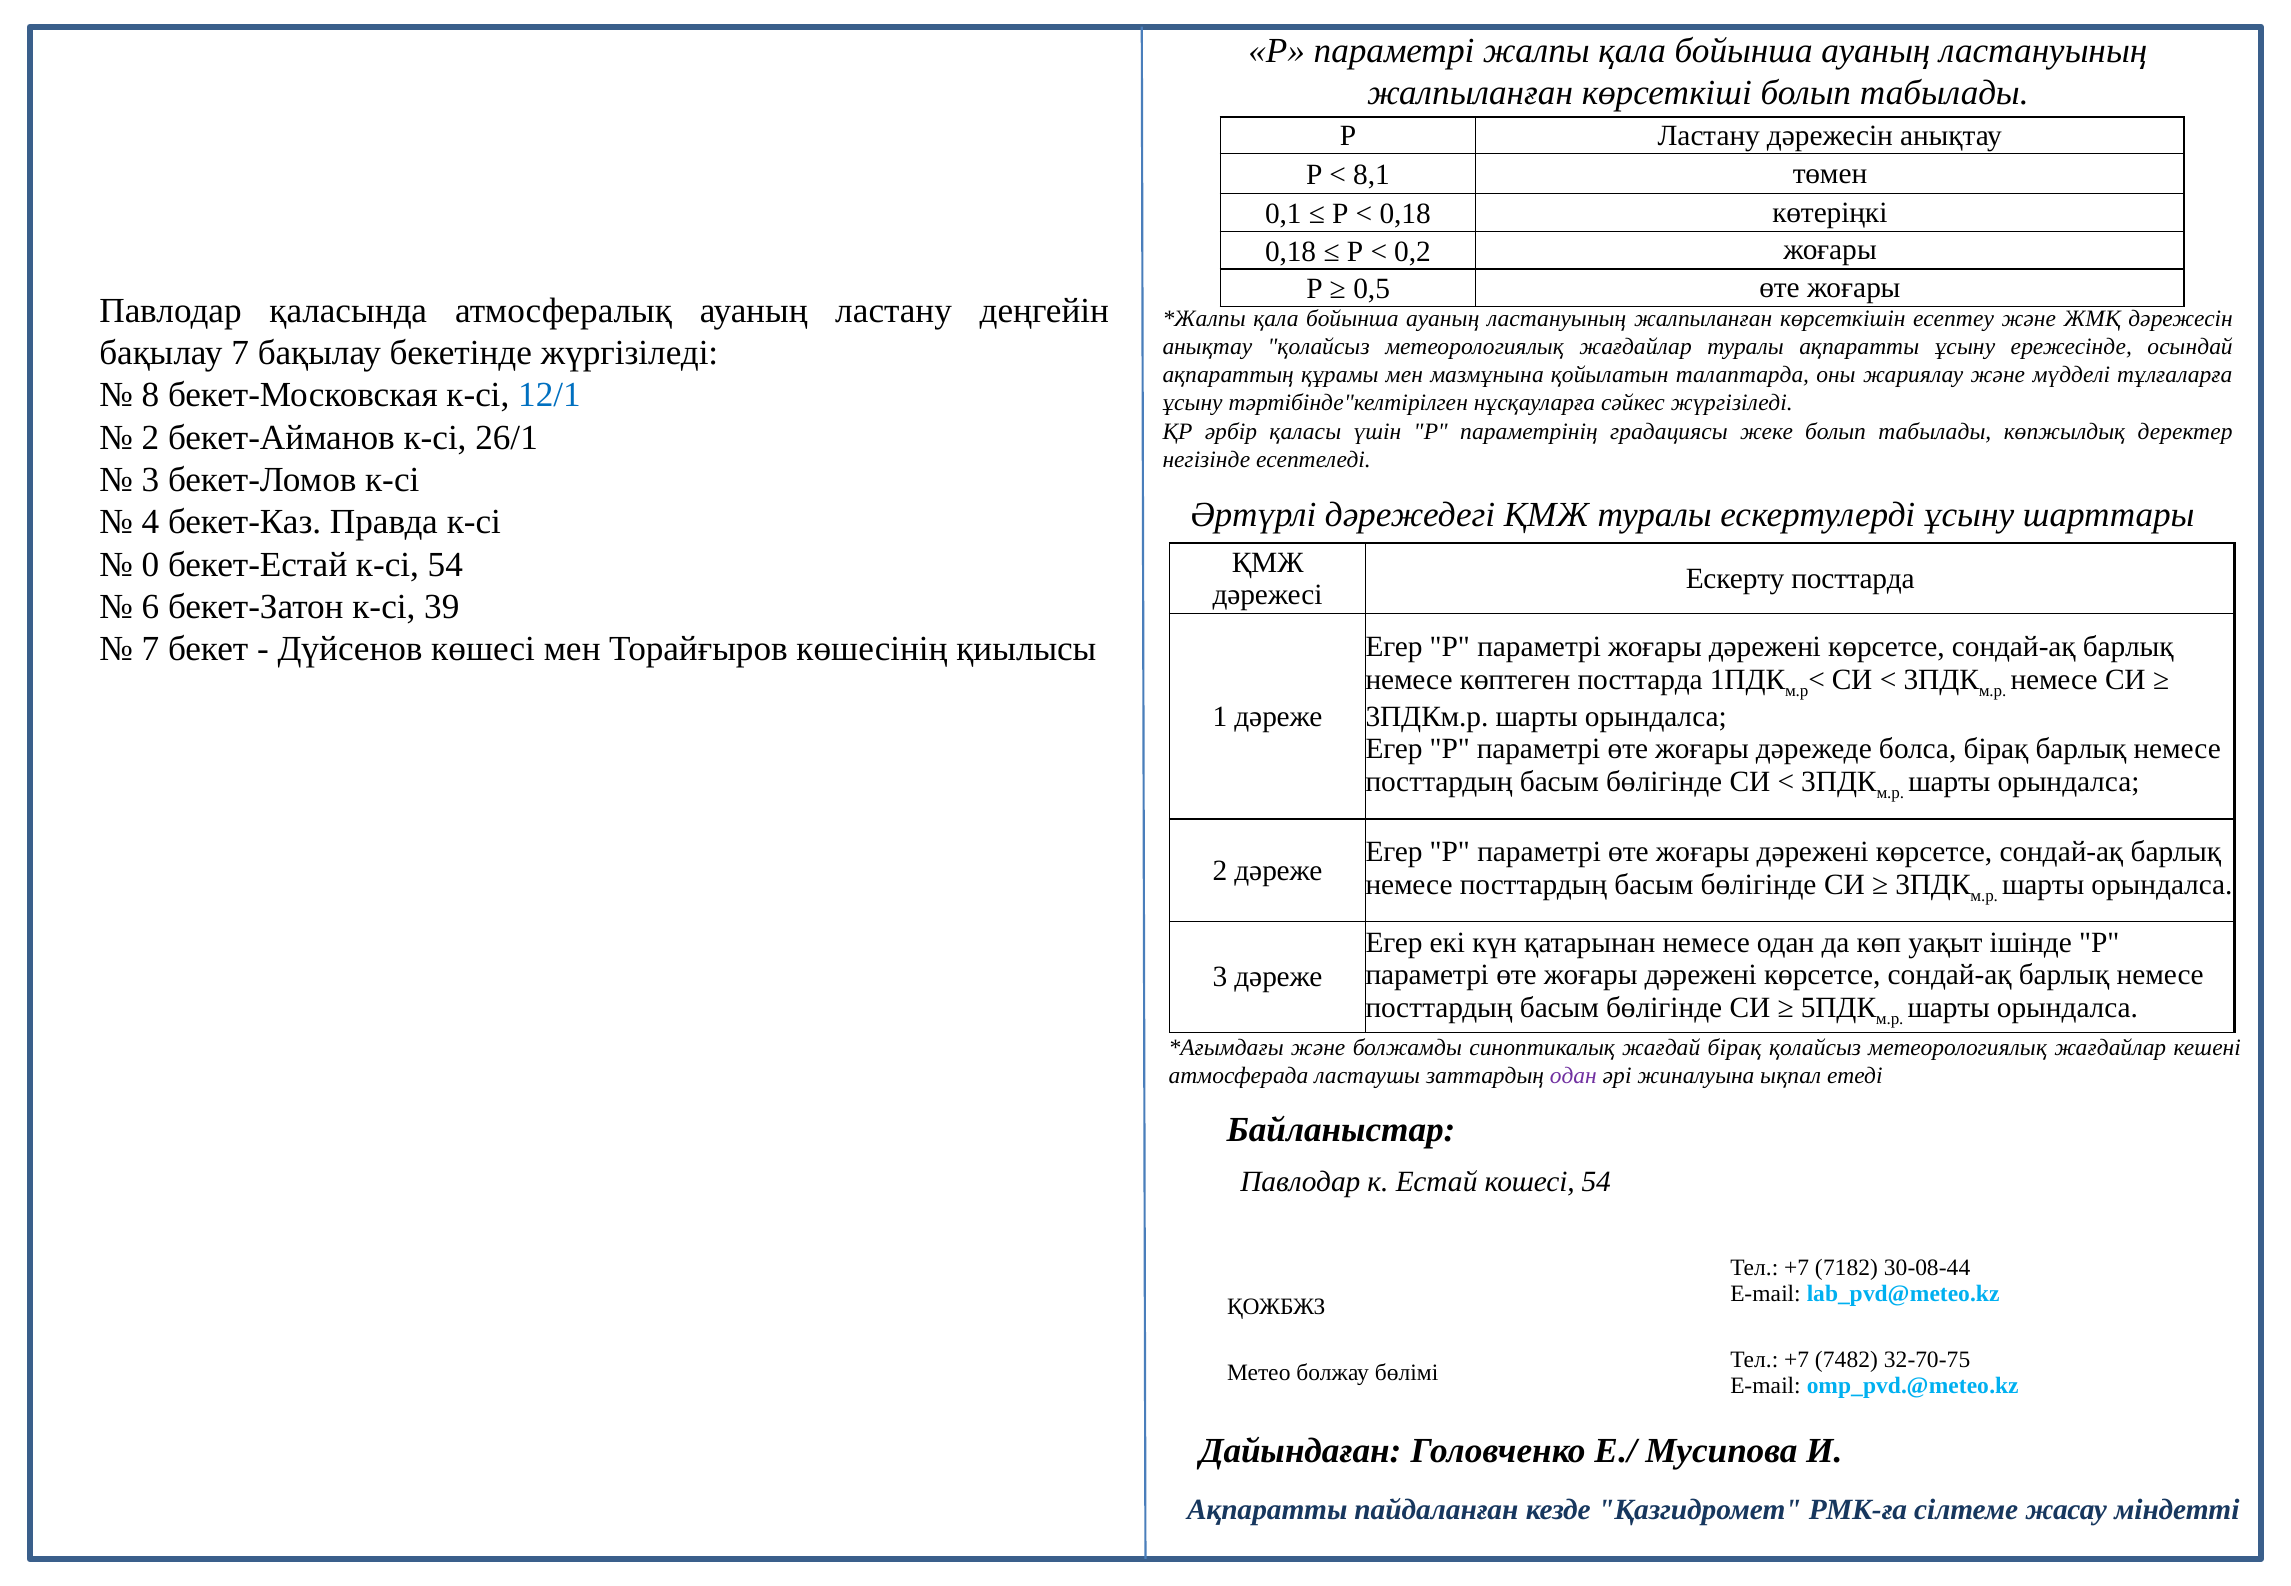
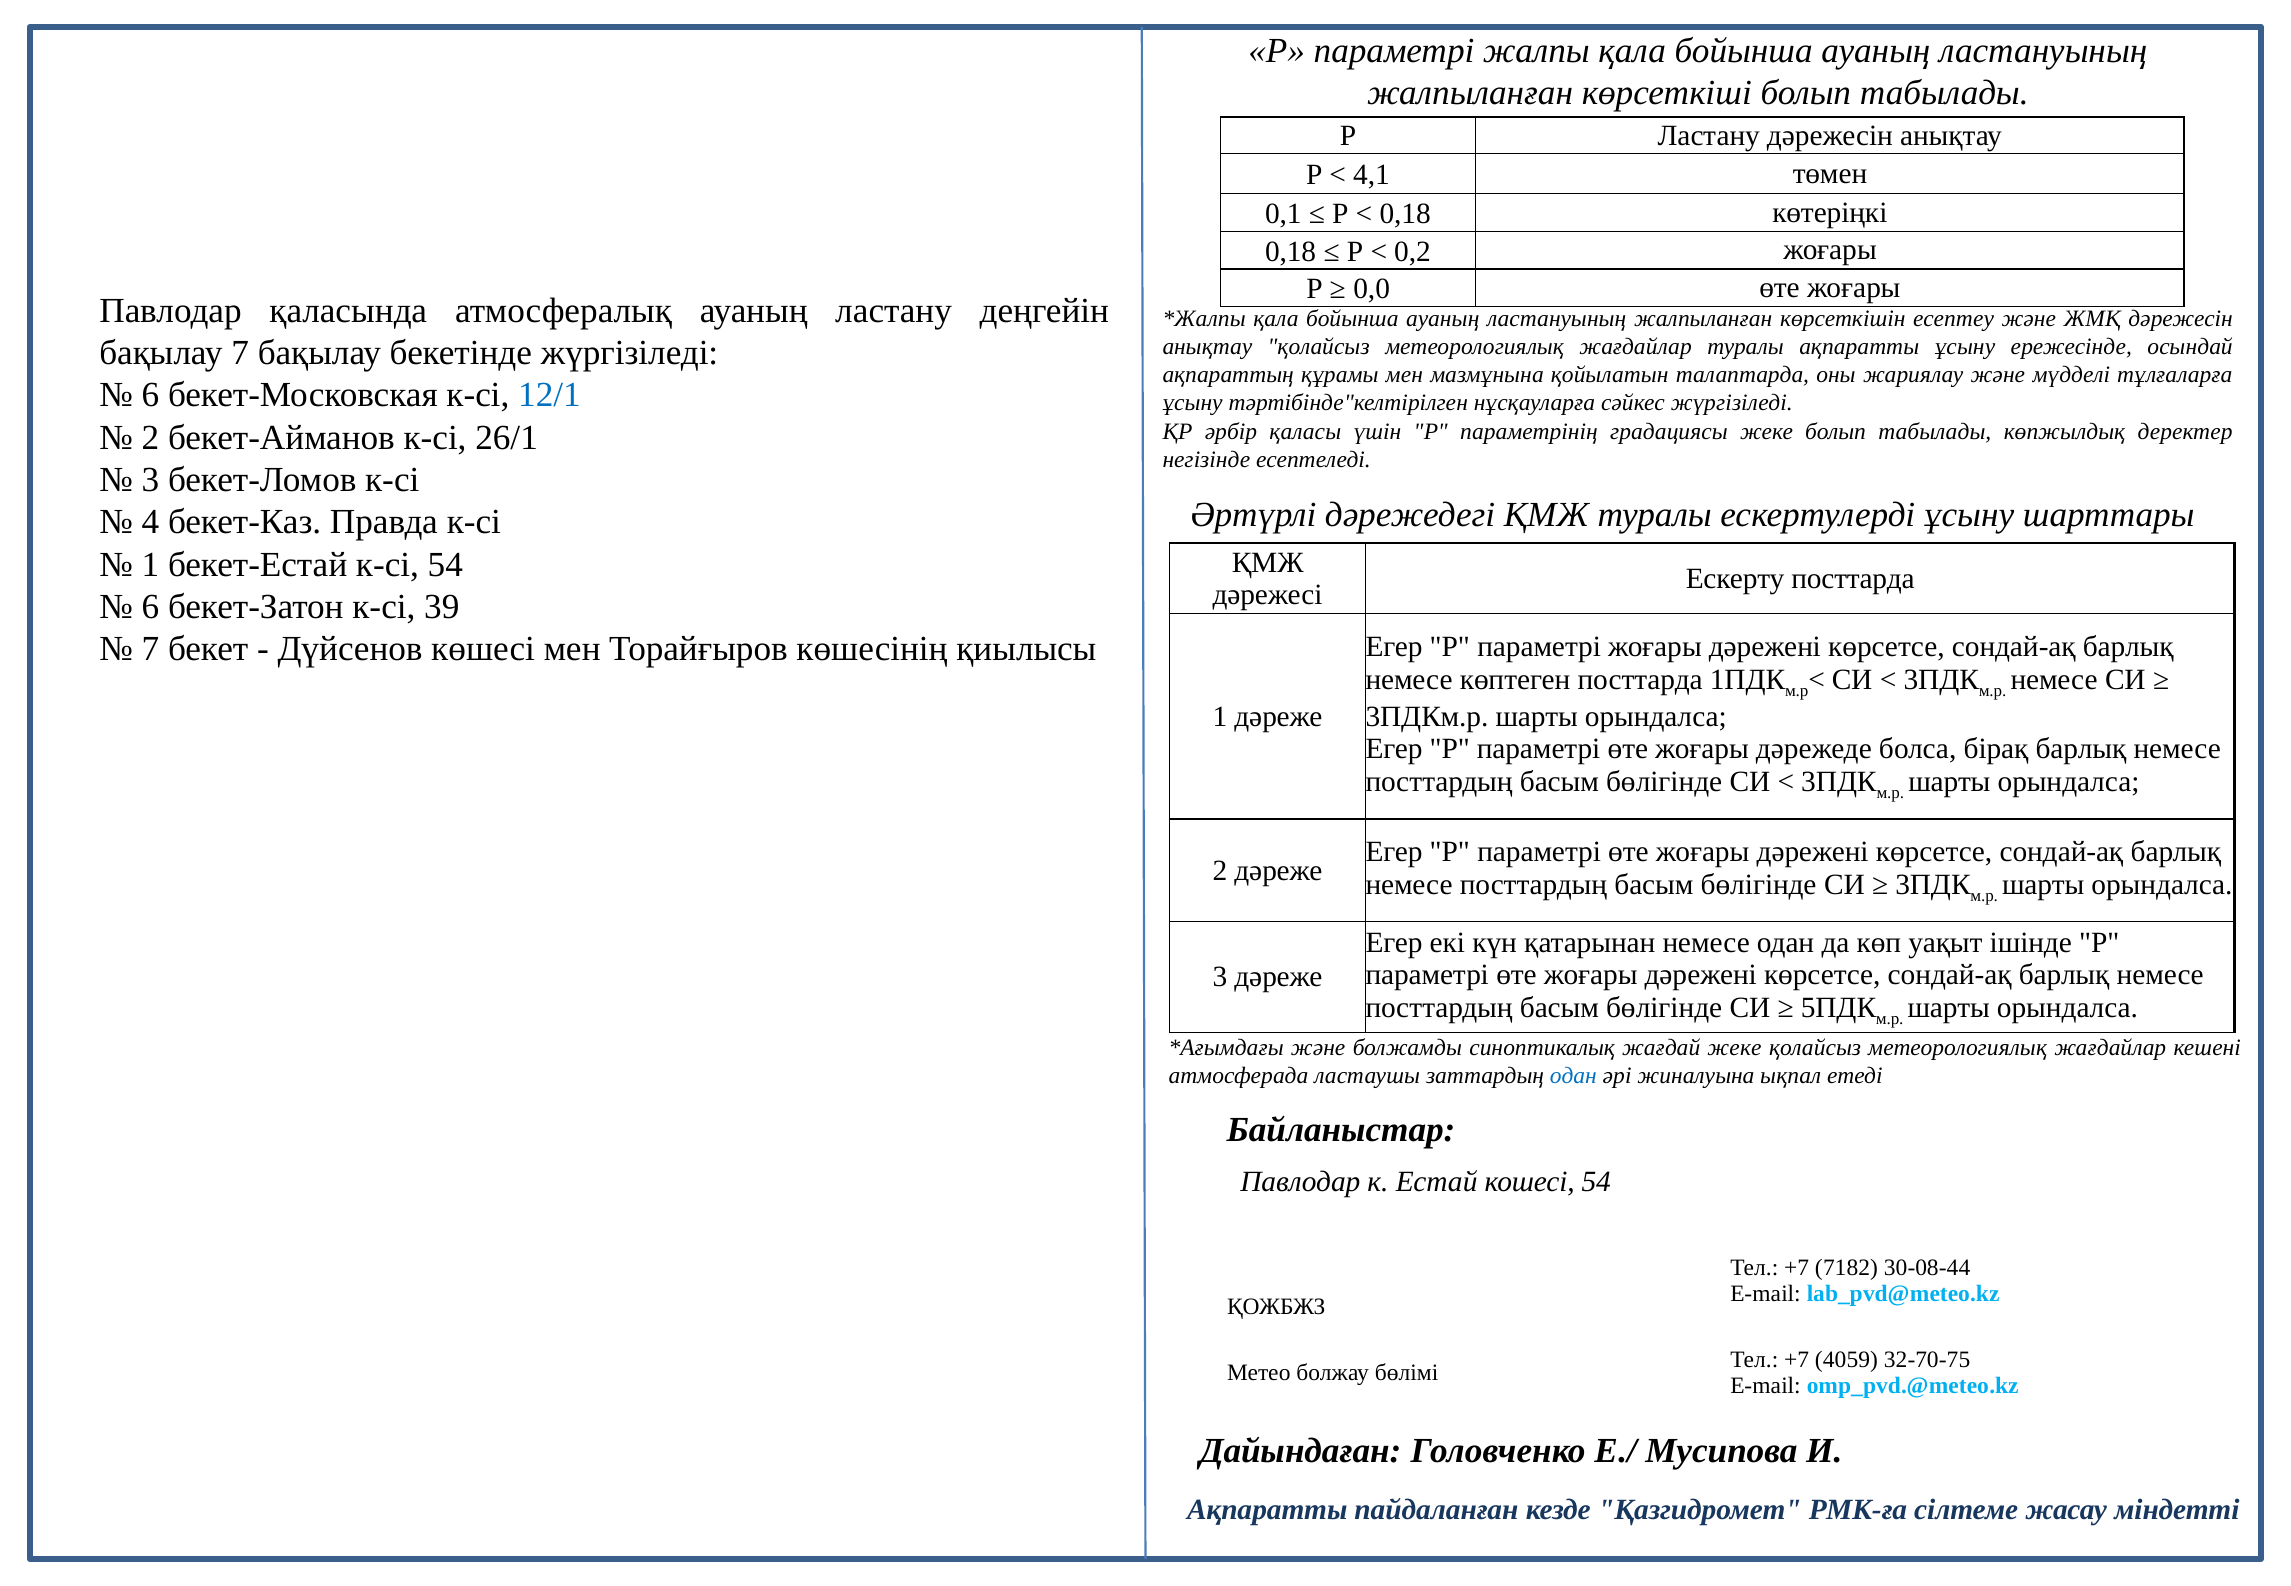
8,1: 8,1 -> 4,1
0,5: 0,5 -> 0,0
8 at (151, 395): 8 -> 6
0 at (151, 564): 0 -> 1
жағдай бірақ: бірақ -> жеке
одан at (1573, 1076) colour: purple -> blue
7482: 7482 -> 4059
